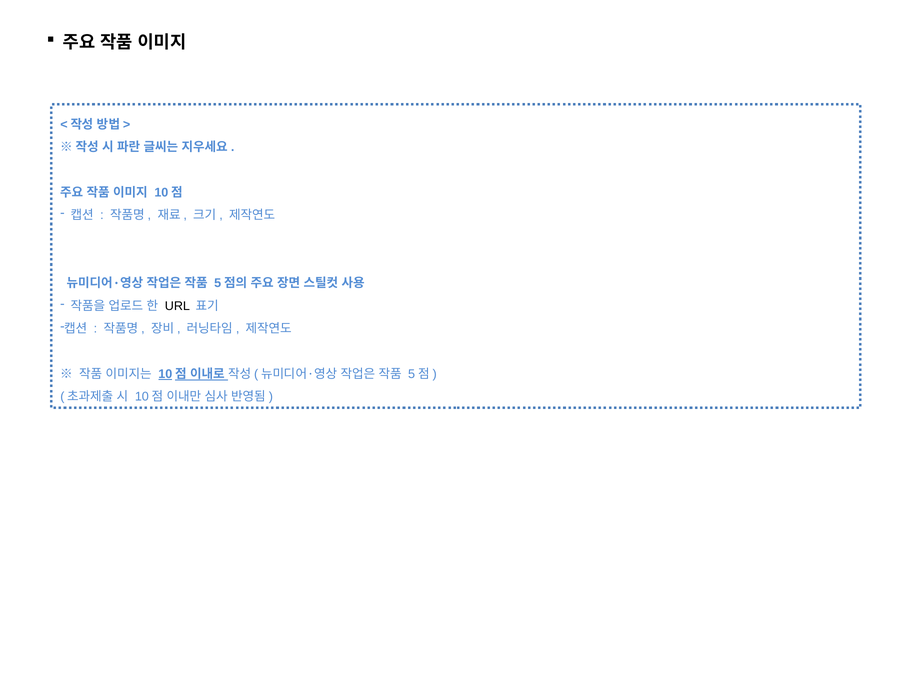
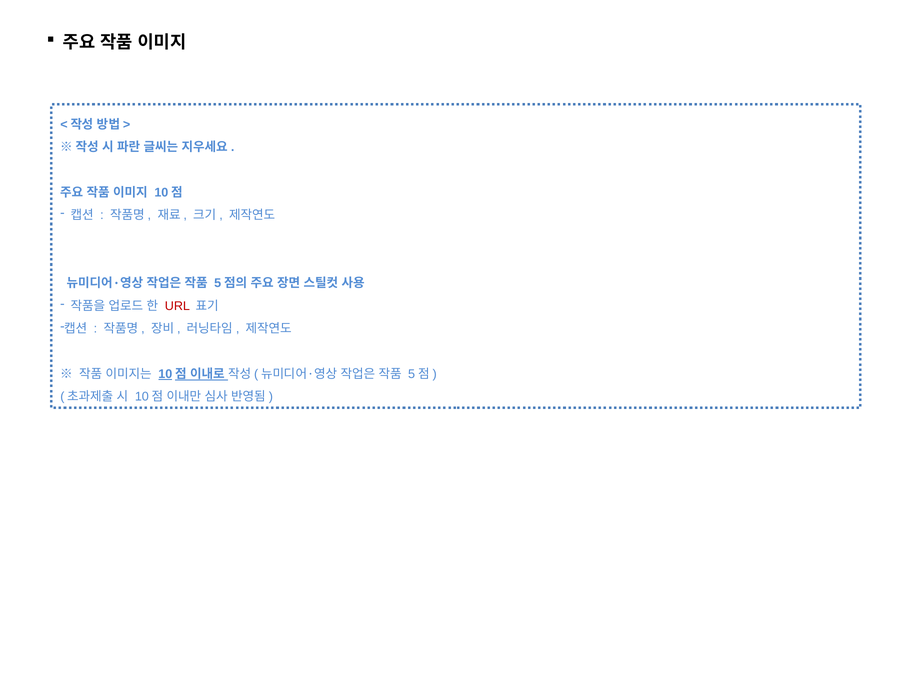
URL colour: black -> red
